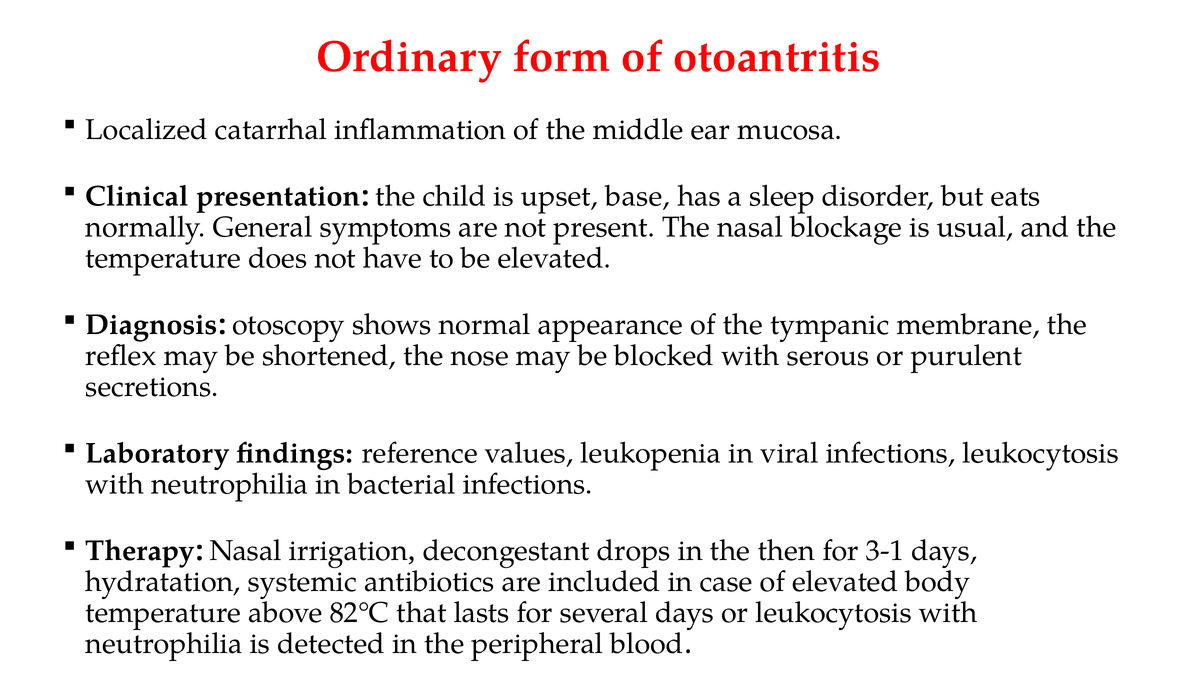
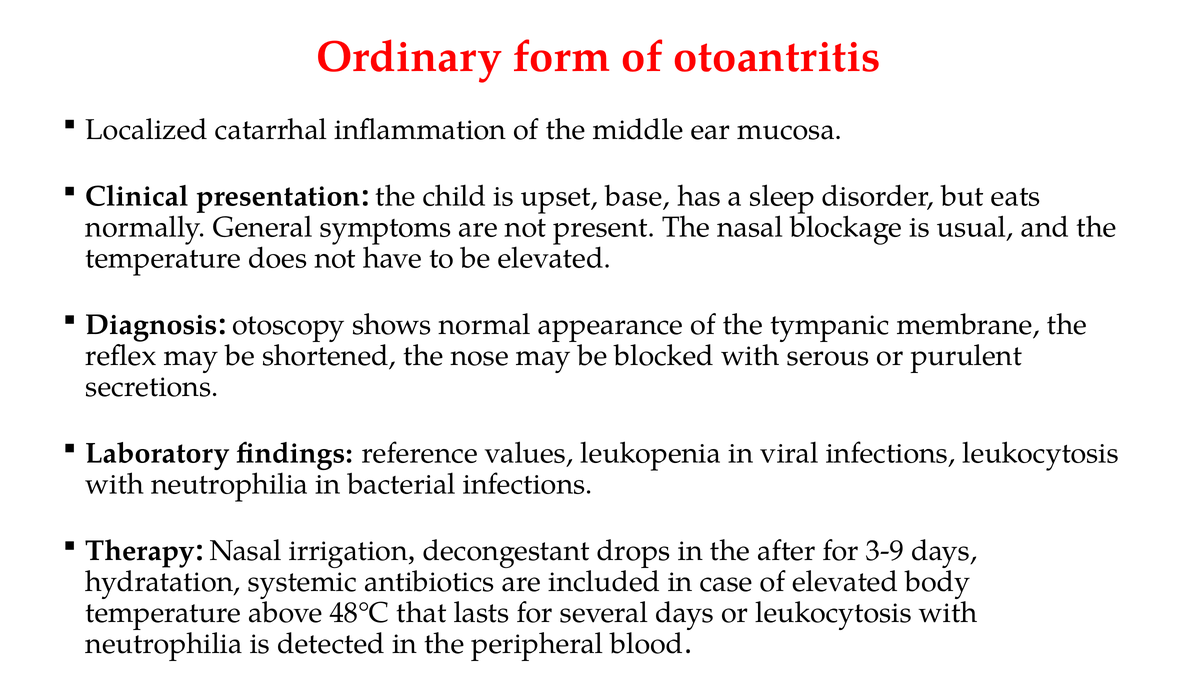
then: then -> after
3-1: 3-1 -> 3-9
82℃: 82℃ -> 48℃
